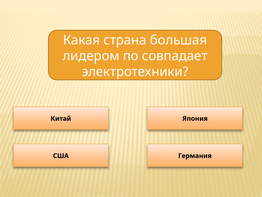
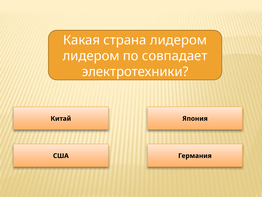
страна большая: большая -> лидером
